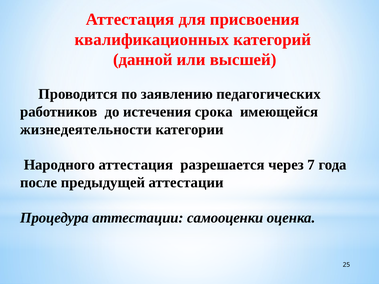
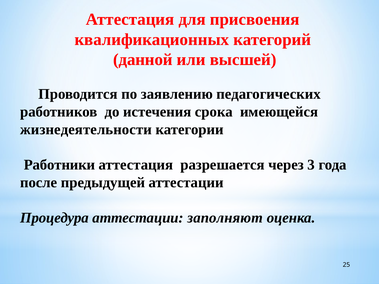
Народного: Народного -> Работники
7: 7 -> 3
самооценки: самооценки -> заполняют
